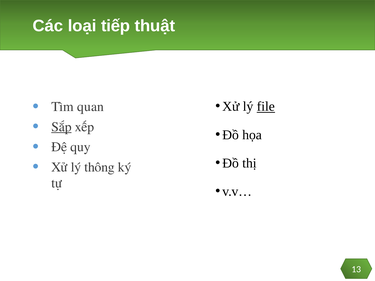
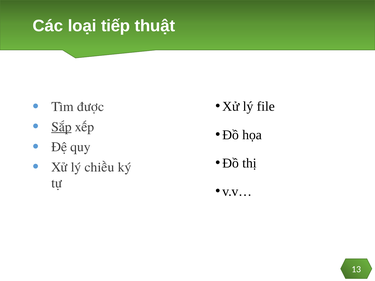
quan: quan -> được
file underline: present -> none
thông: thông -> chiều
